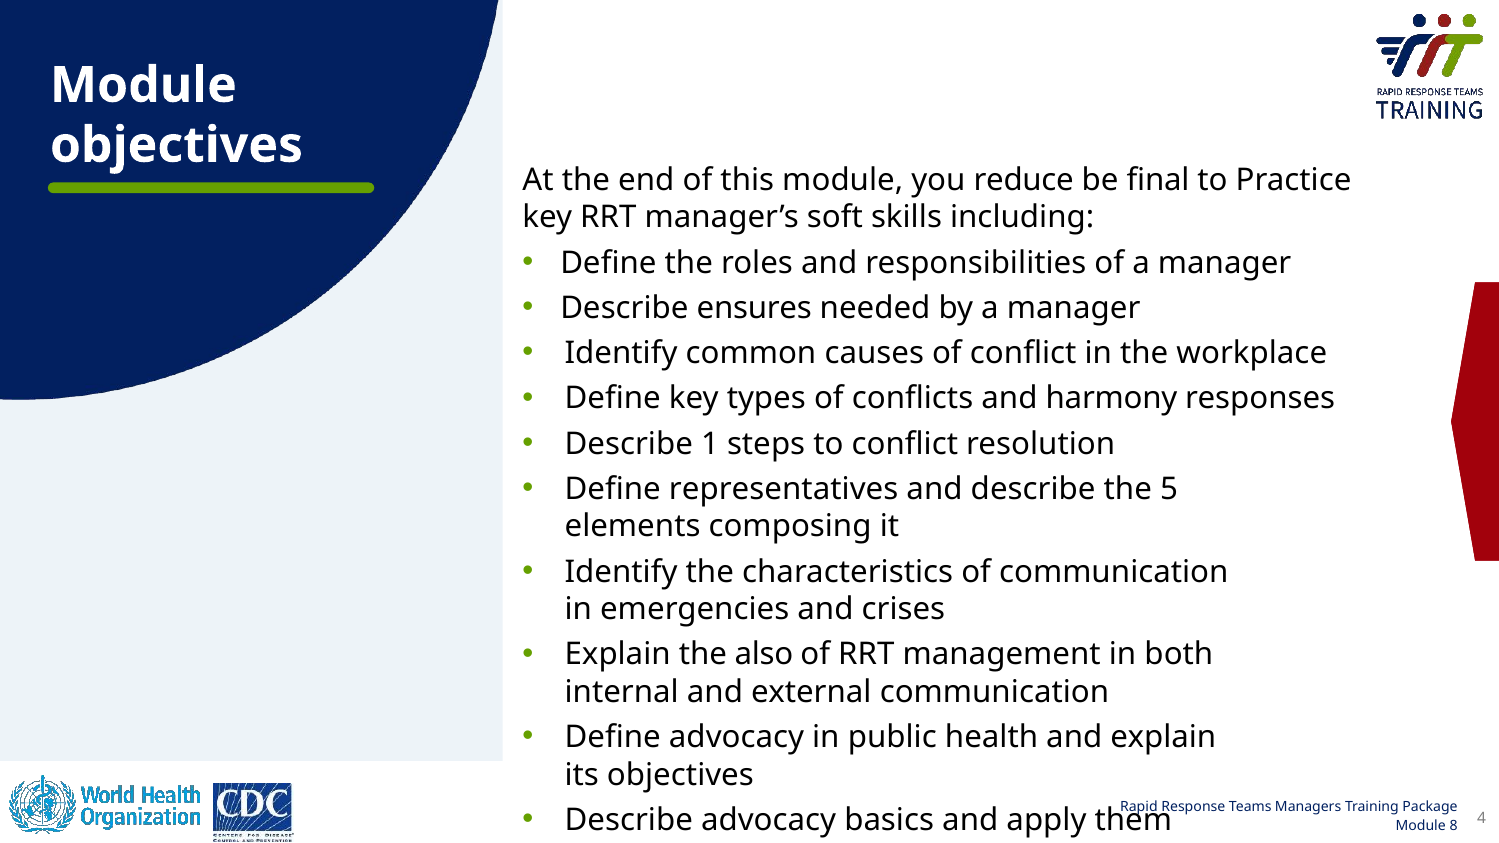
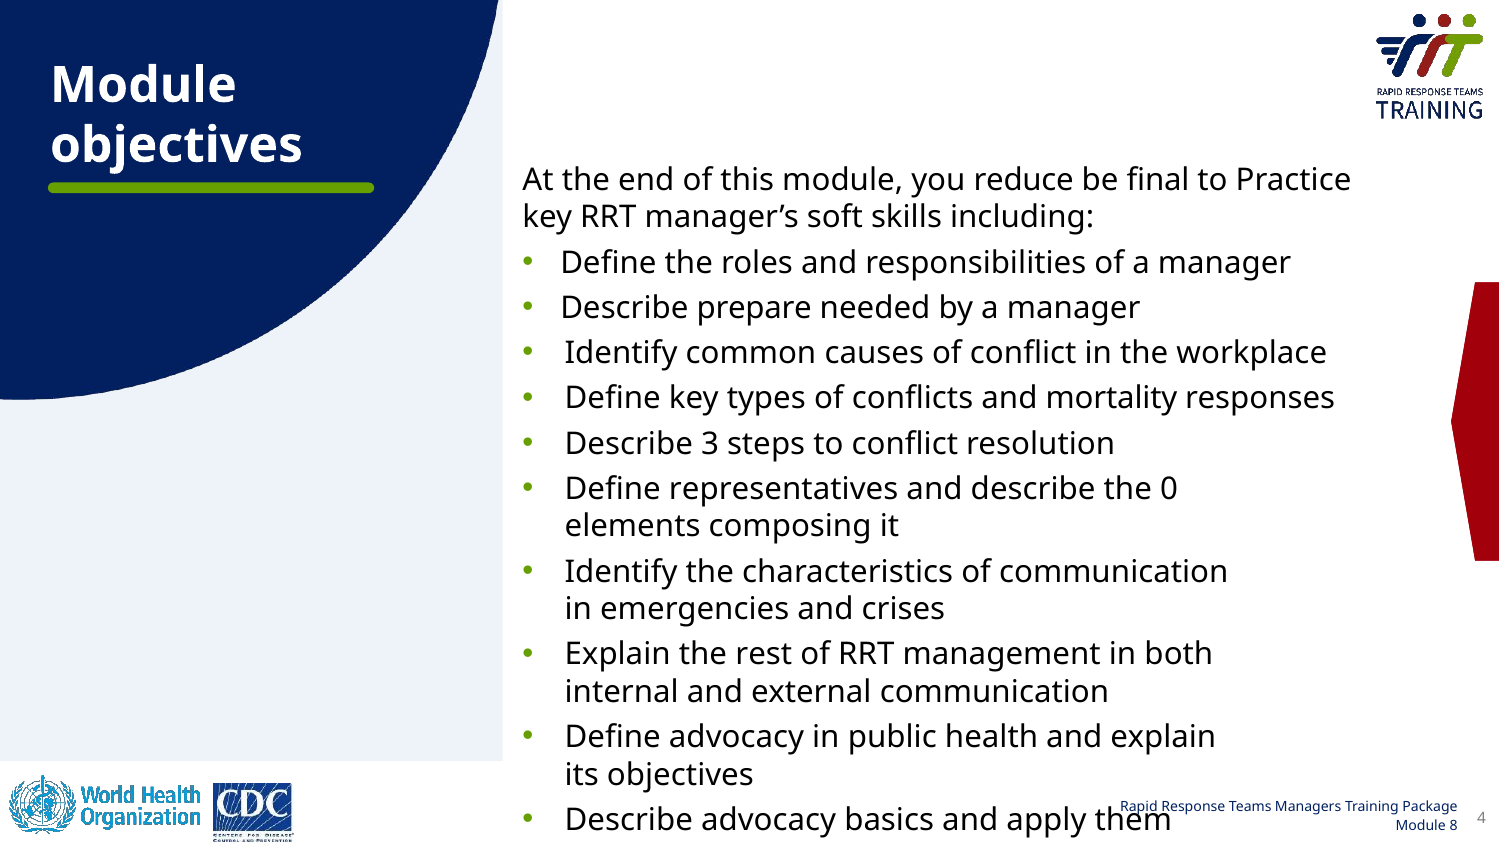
ensures: ensures -> prepare
harmony: harmony -> mortality
1: 1 -> 3
5: 5 -> 0
also: also -> rest
